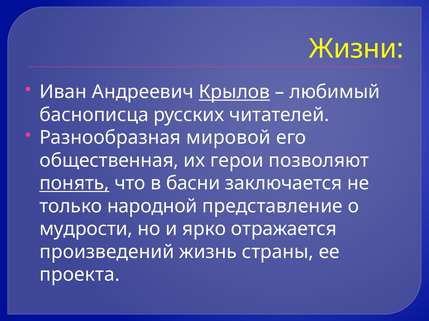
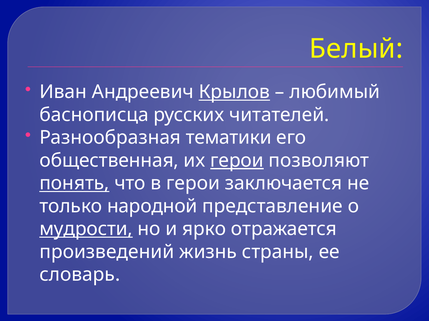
Жизни: Жизни -> Белый
мировой: мировой -> тематики
герои at (237, 161) underline: none -> present
в басни: басни -> герои
мудрости underline: none -> present
проекта: проекта -> словарь
